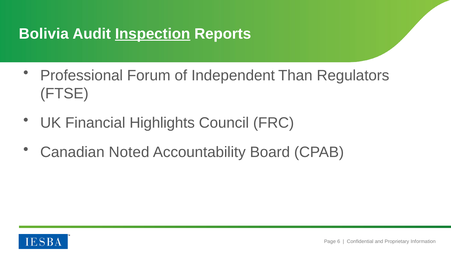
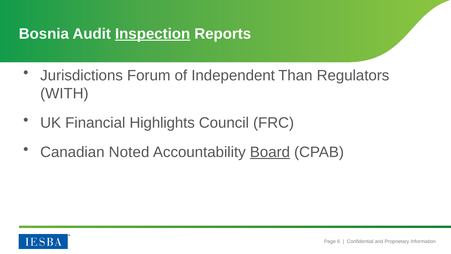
Bolivia: Bolivia -> Bosnia
Professional: Professional -> Jurisdictions
FTSE: FTSE -> WITH
Board underline: none -> present
